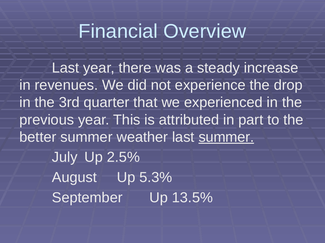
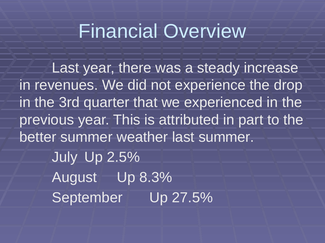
summer at (226, 137) underline: present -> none
5.3%: 5.3% -> 8.3%
13.5%: 13.5% -> 27.5%
